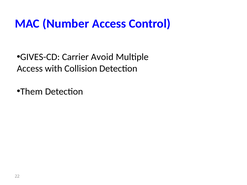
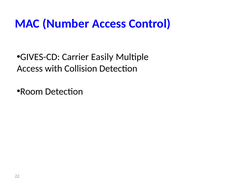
Avoid: Avoid -> Easily
Them: Them -> Room
